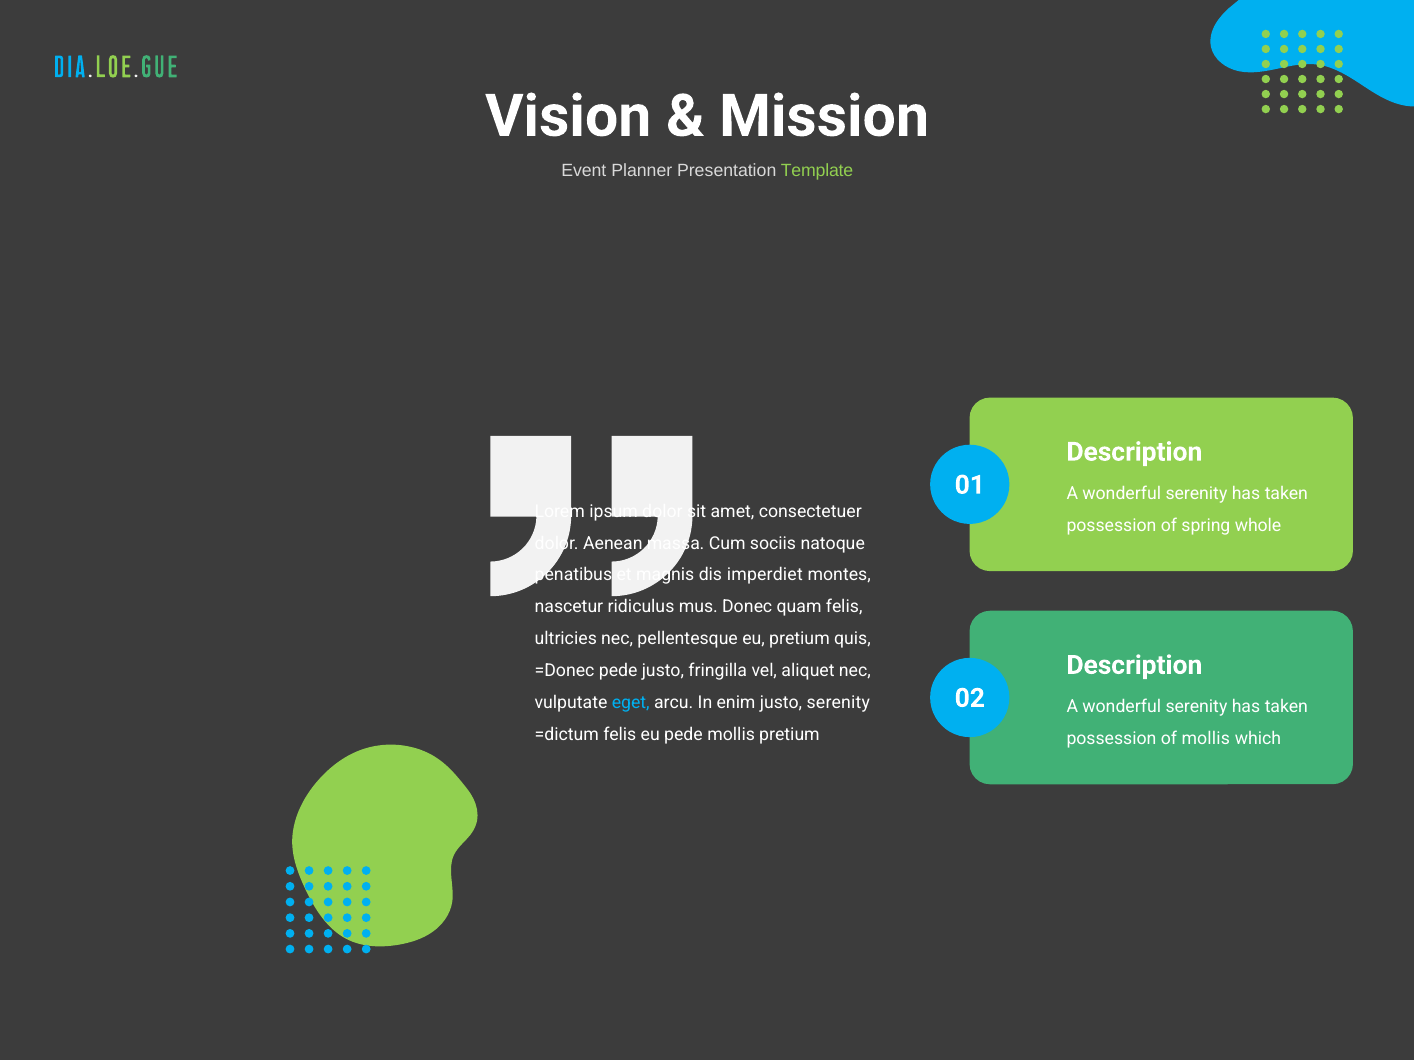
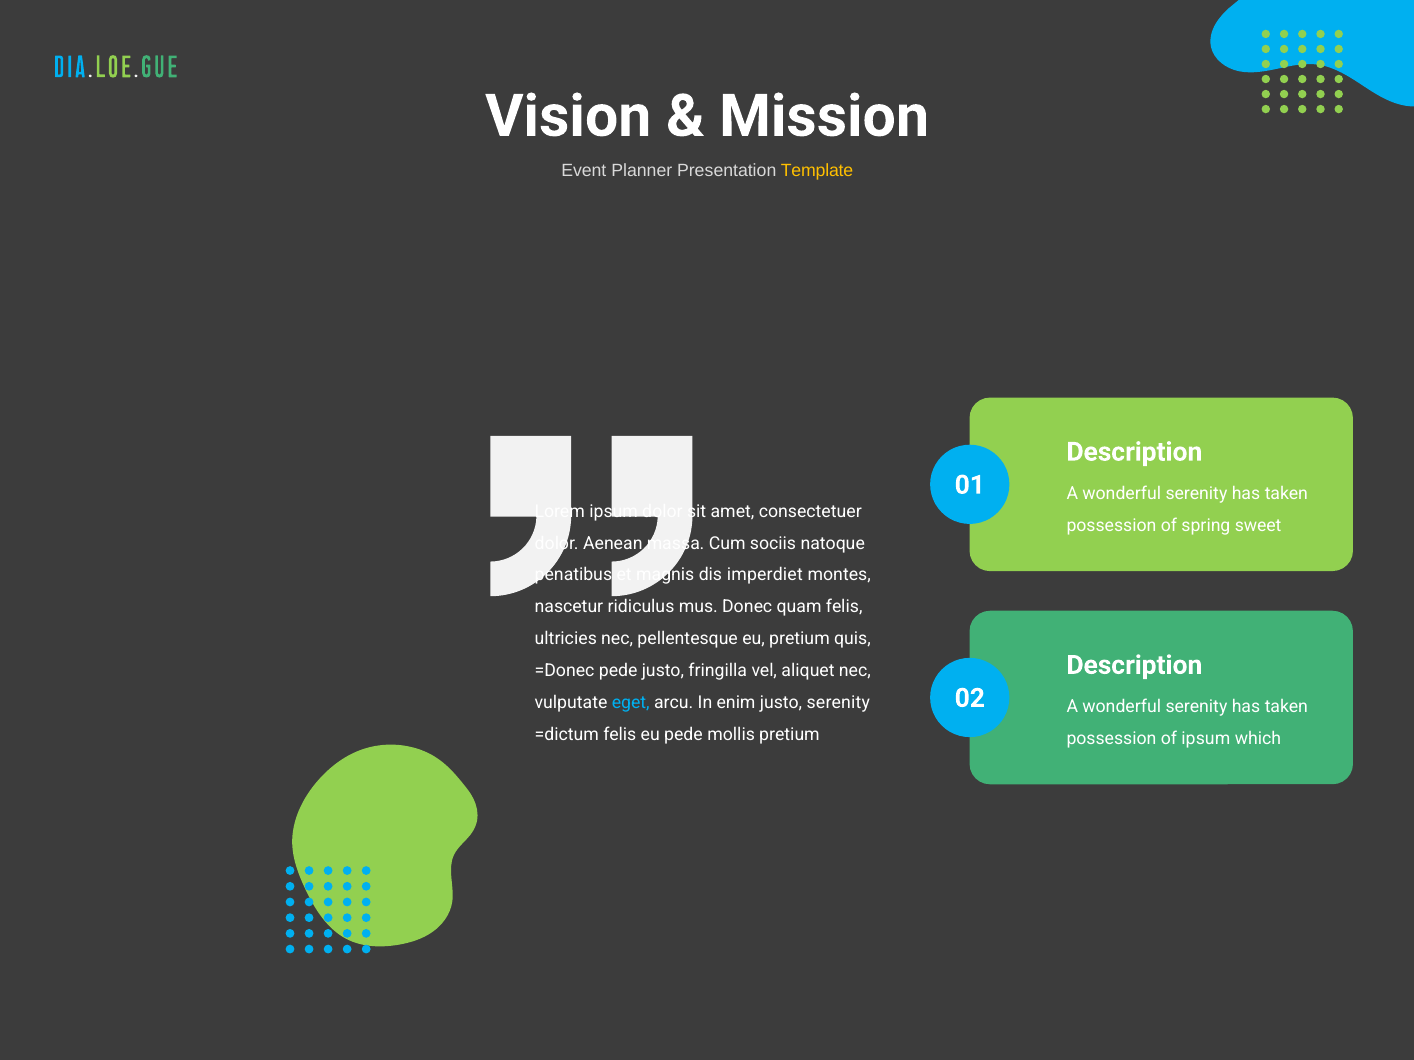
Template colour: light green -> yellow
whole: whole -> sweet
of mollis: mollis -> ipsum
